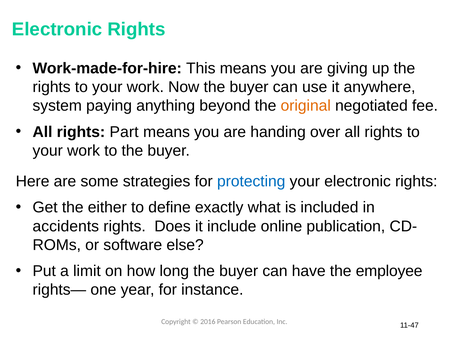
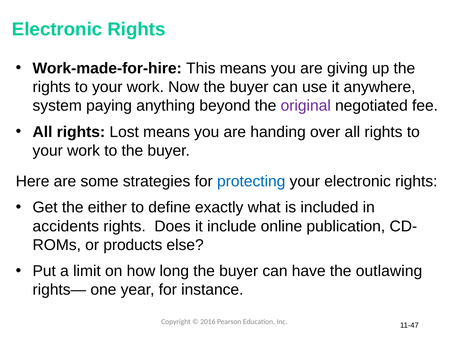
original colour: orange -> purple
Part: Part -> Lost
software: software -> products
employee: employee -> outlawing
